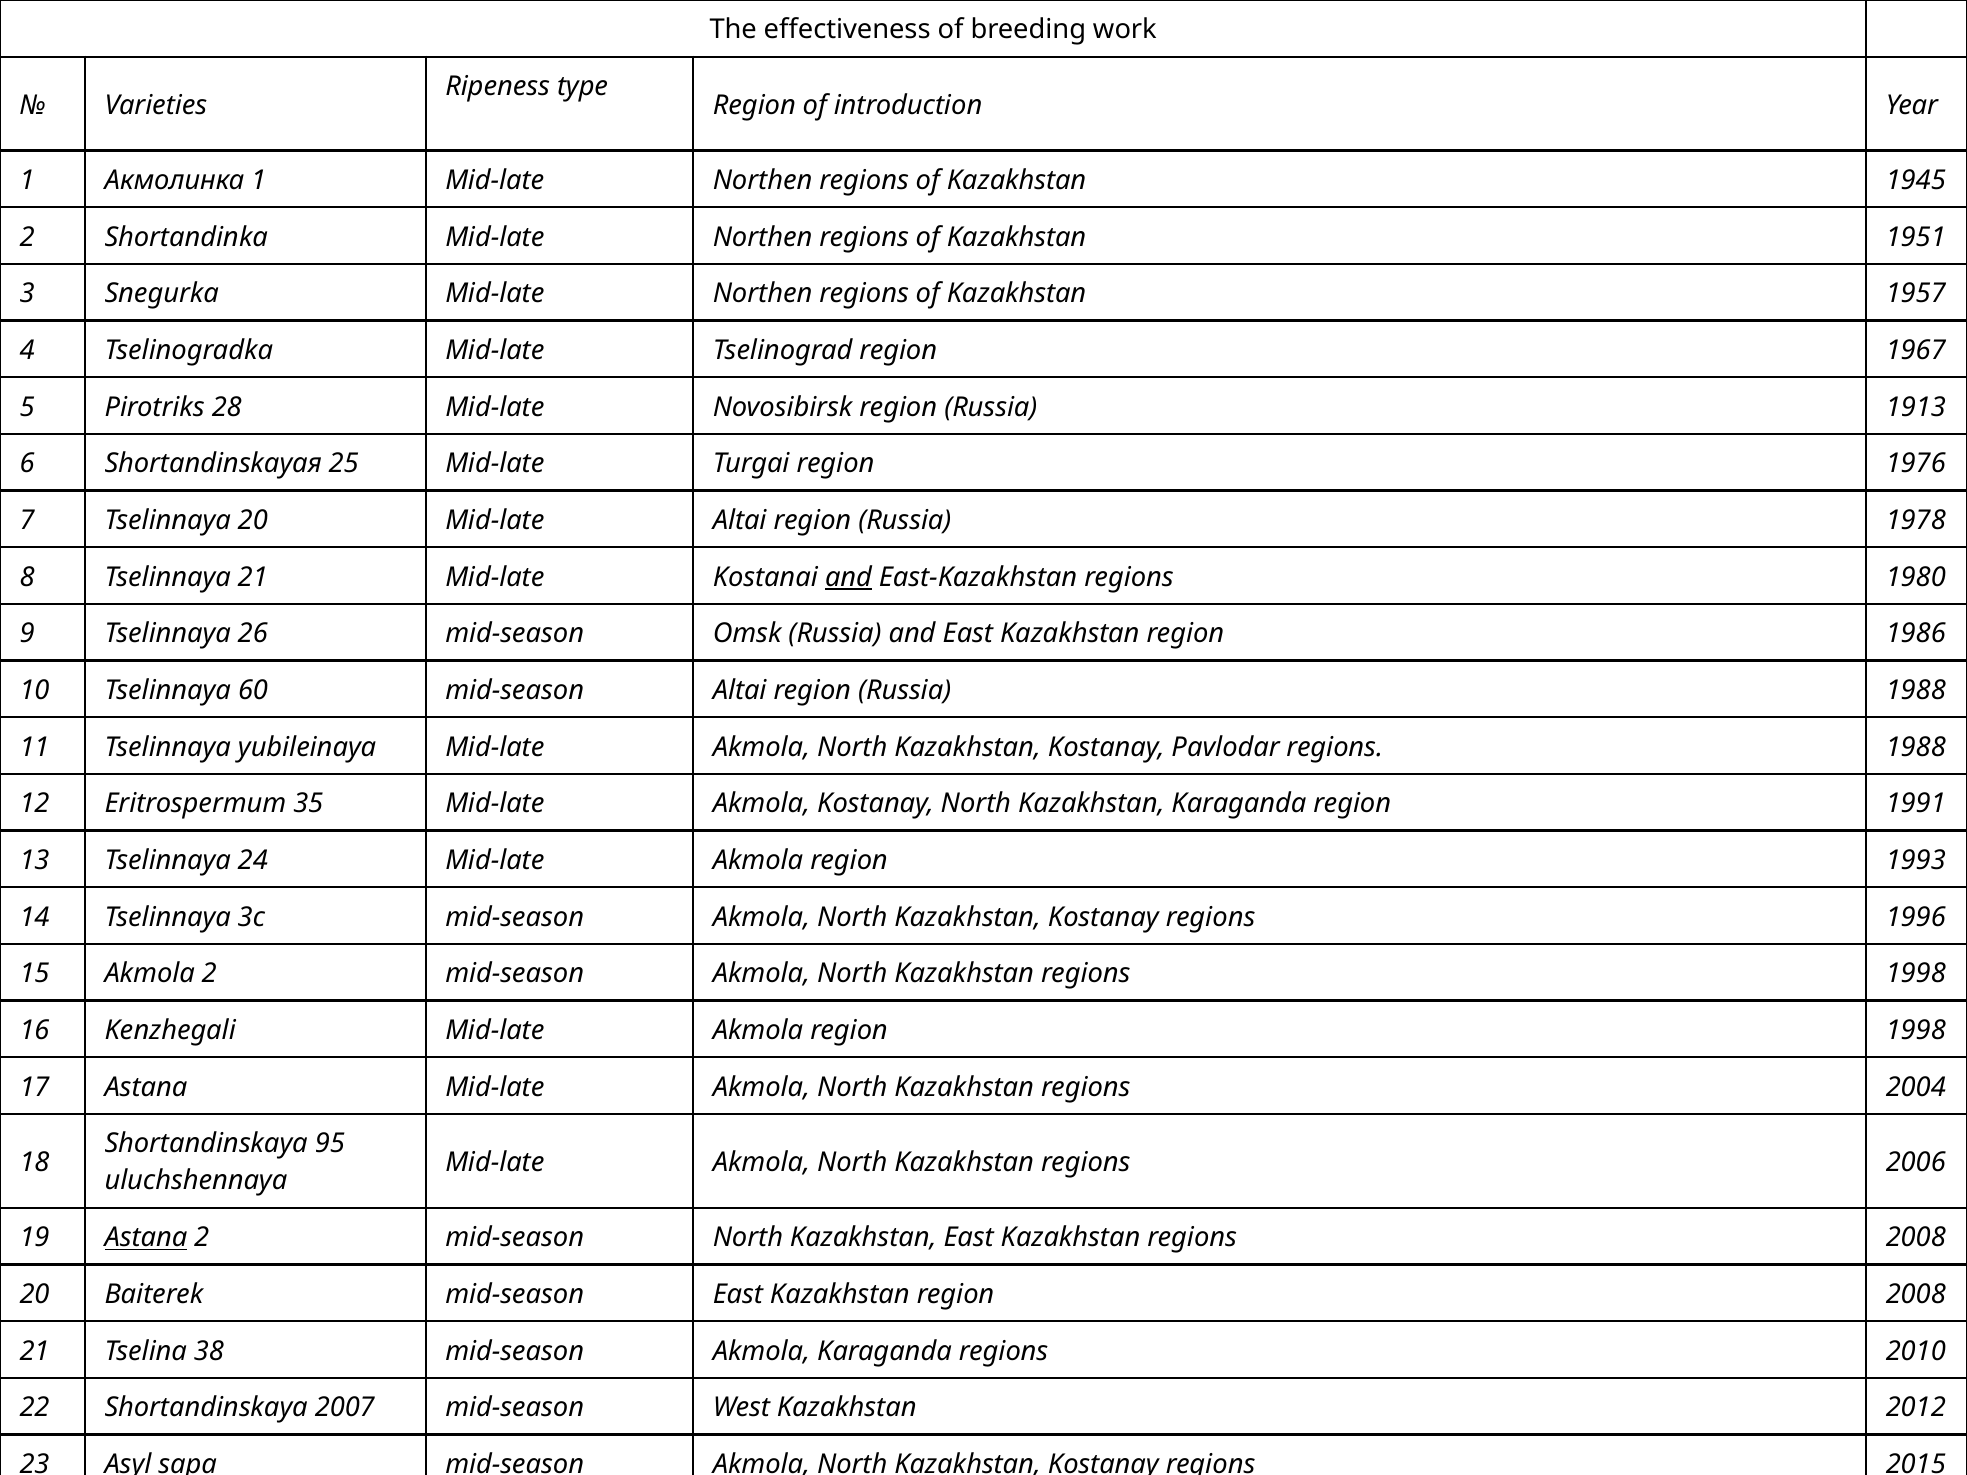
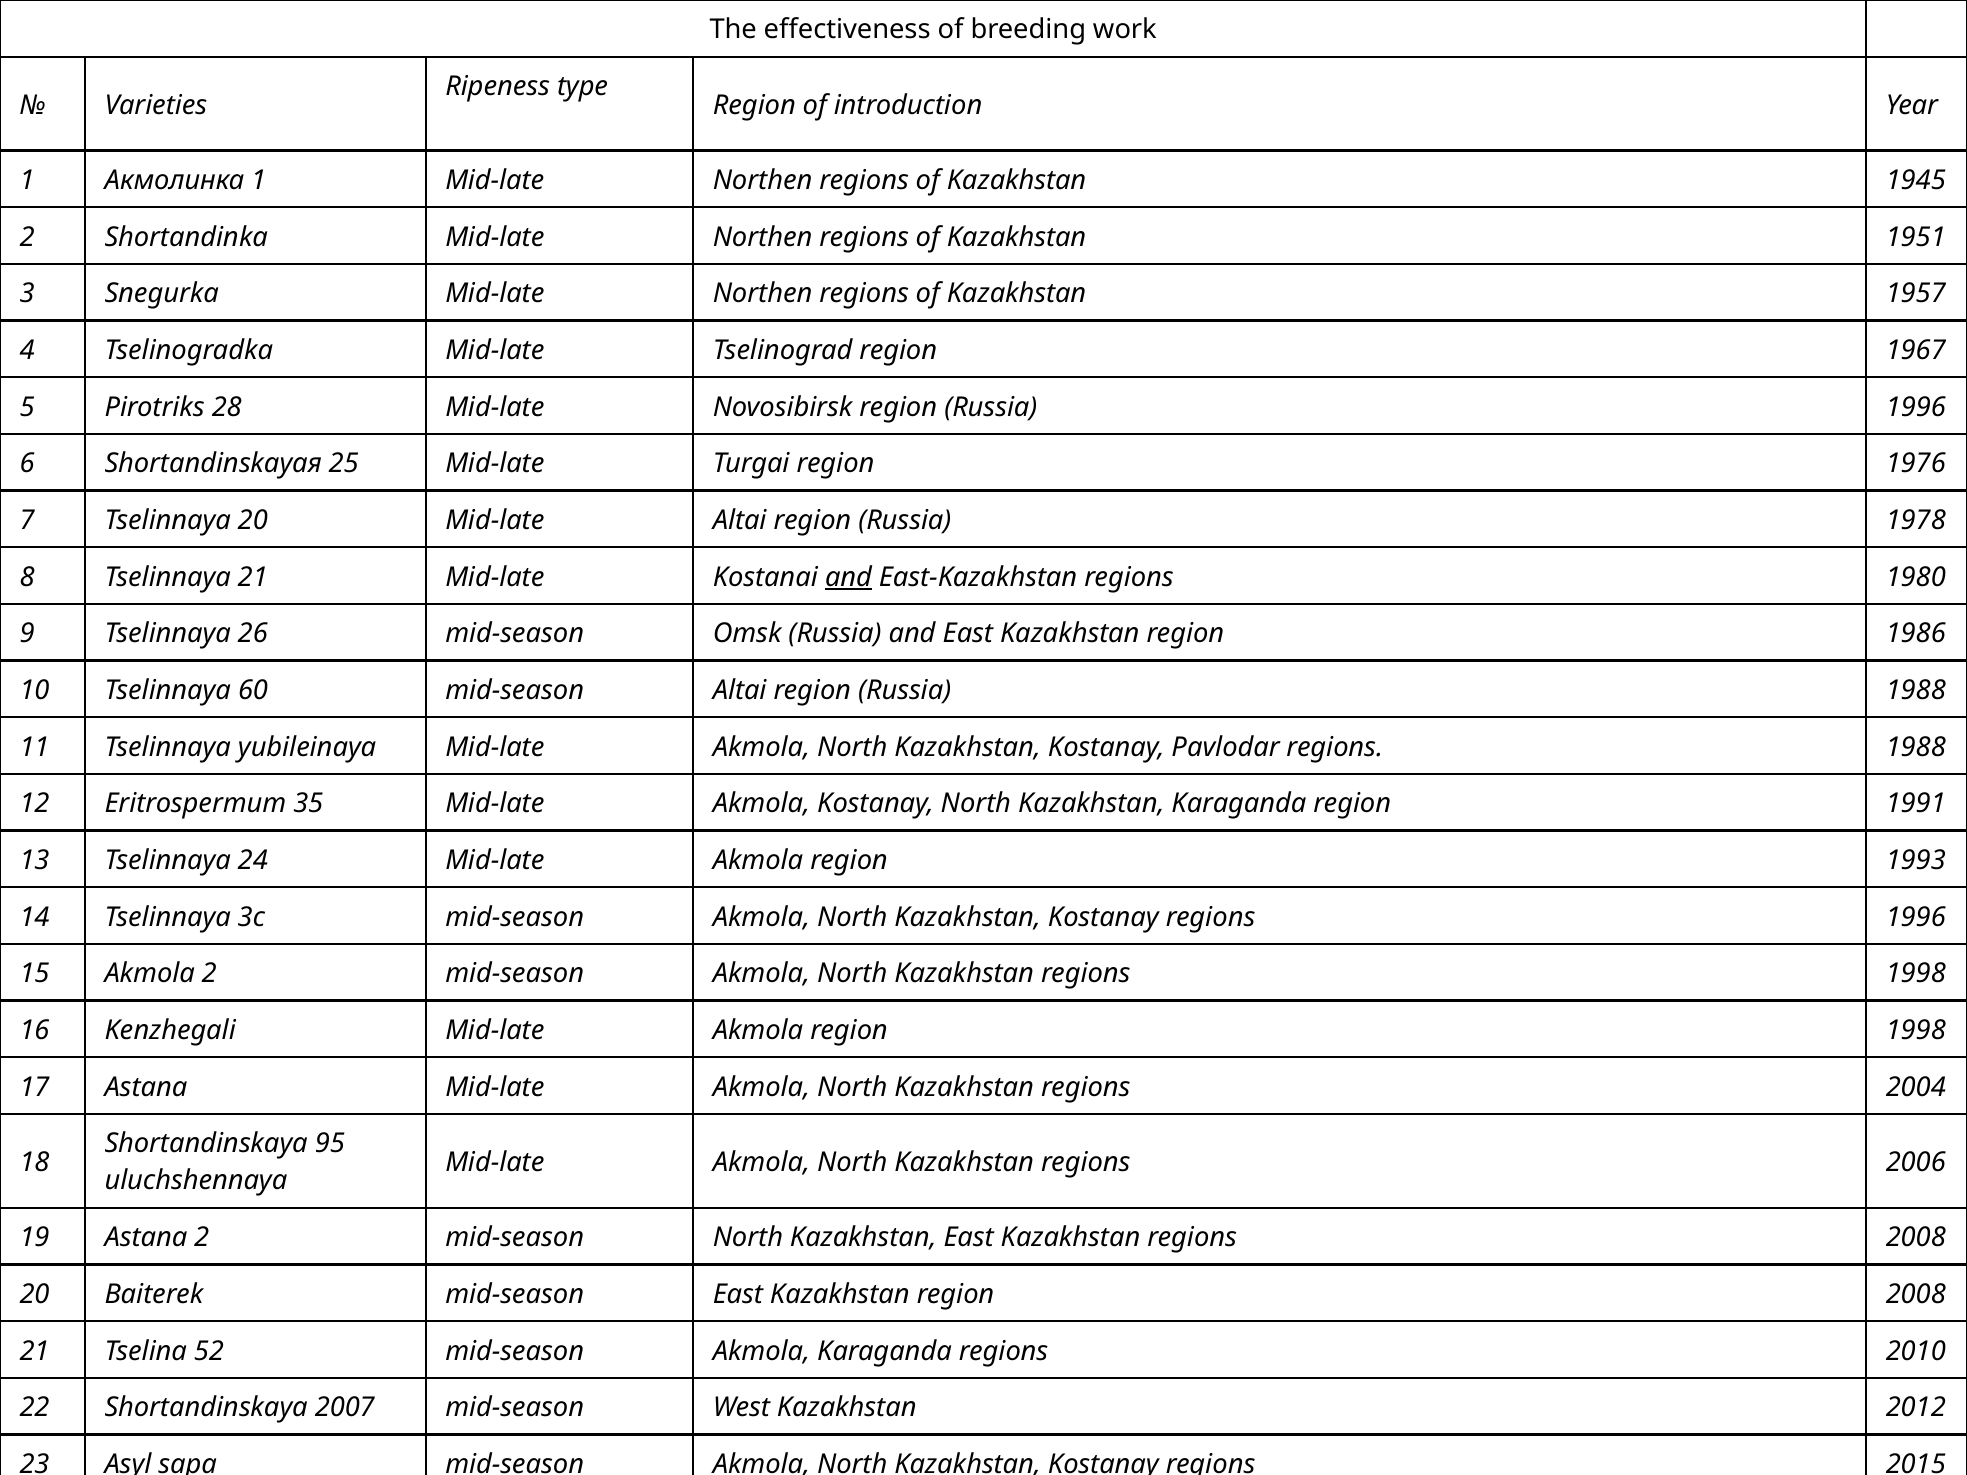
Russia 1913: 1913 -> 1996
Astana at (146, 1238) underline: present -> none
38: 38 -> 52
